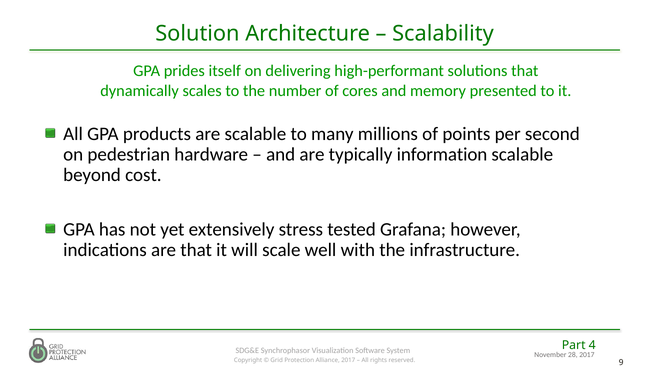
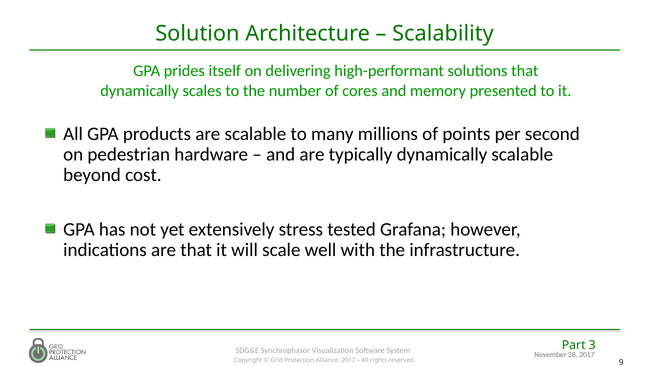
typically information: information -> dynamically
4: 4 -> 3
